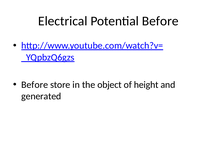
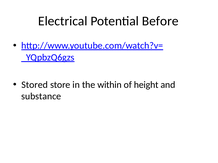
Before at (35, 85): Before -> Stored
object: object -> within
generated: generated -> substance
